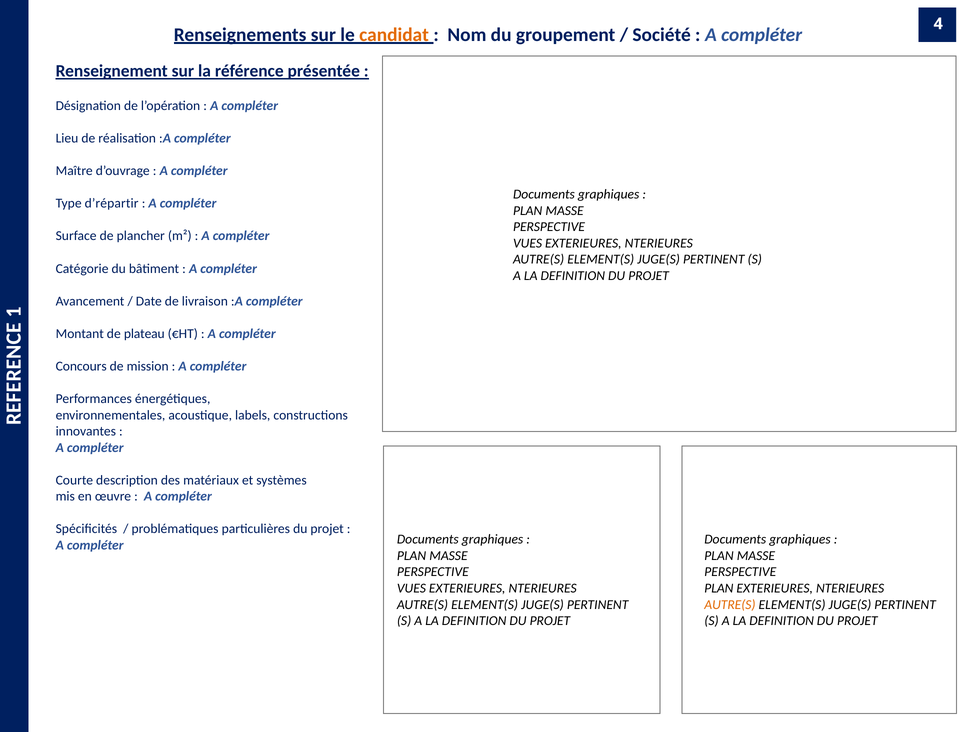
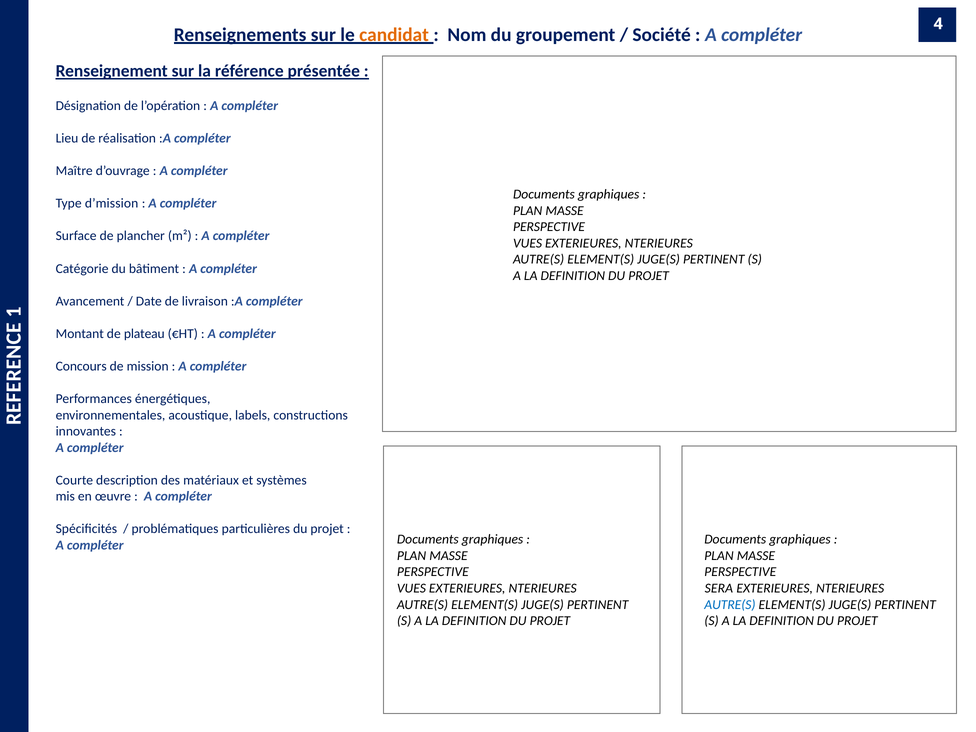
d’répartir: d’répartir -> d’mission
PLAN at (719, 588): PLAN -> SERA
AUTRE(S at (730, 605) colour: orange -> blue
